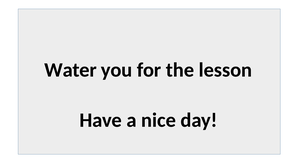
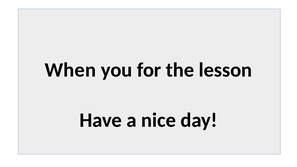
Water: Water -> When
